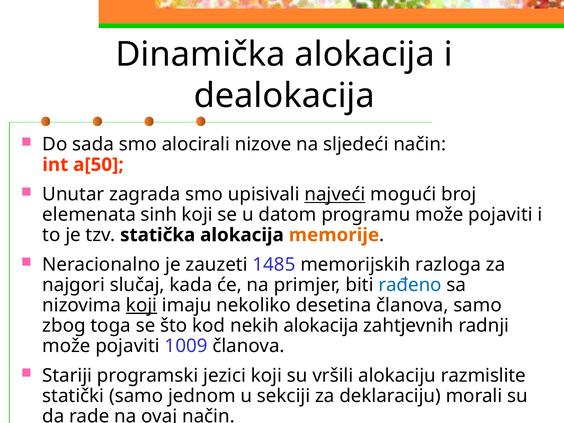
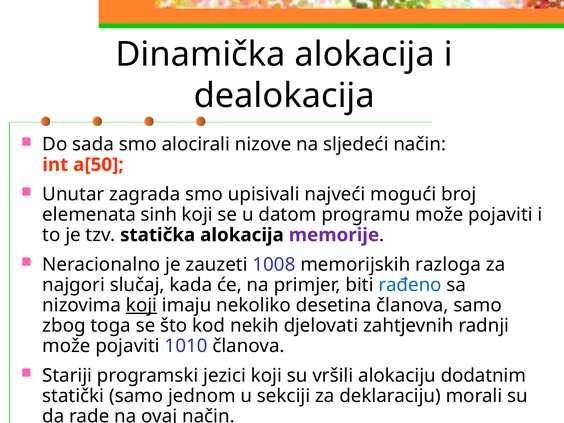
najveći underline: present -> none
memorije colour: orange -> purple
1485: 1485 -> 1008
nekih alokacija: alokacija -> djelovati
1009: 1009 -> 1010
razmislite: razmislite -> dodatnim
